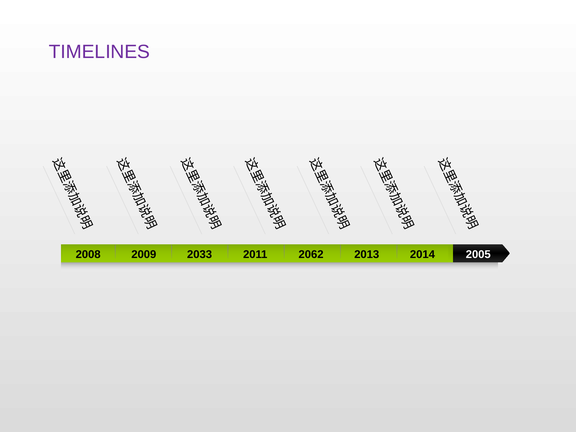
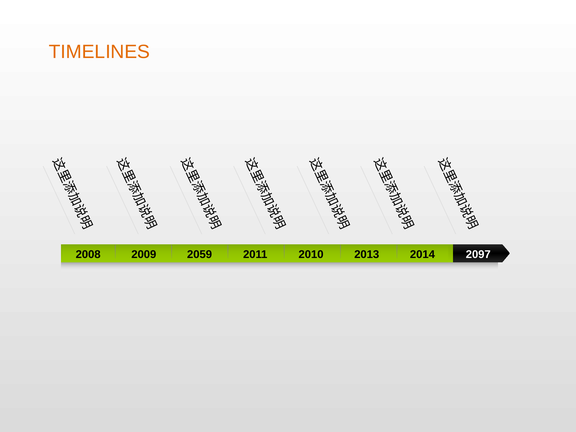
TIMELINES colour: purple -> orange
2033: 2033 -> 2059
2062: 2062 -> 2010
2005: 2005 -> 2097
